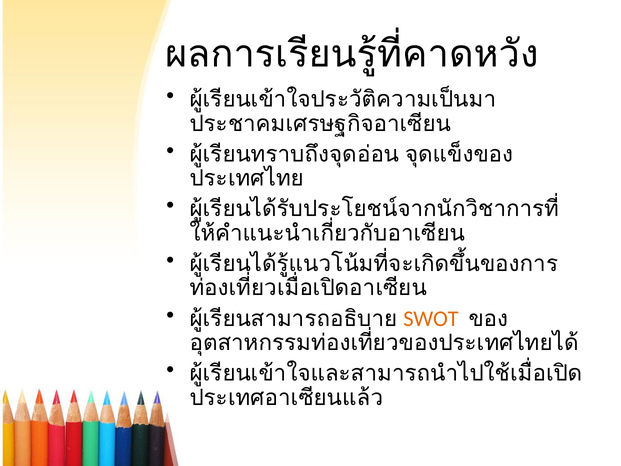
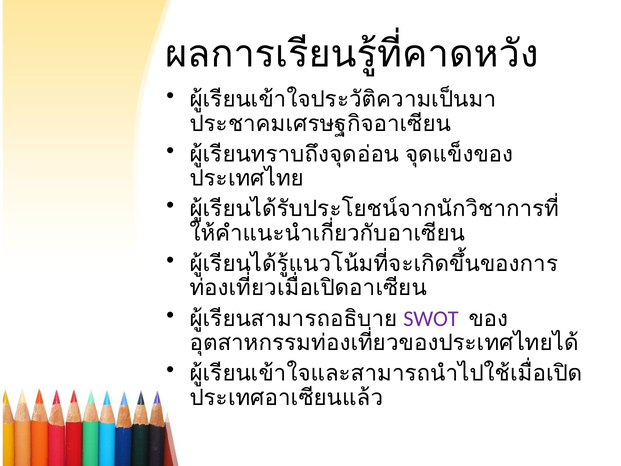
SWOT colour: orange -> purple
